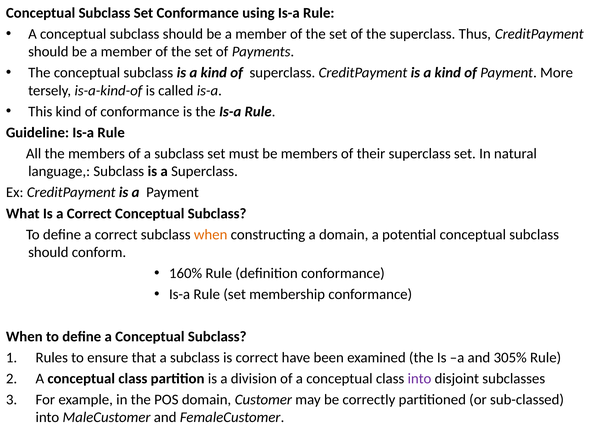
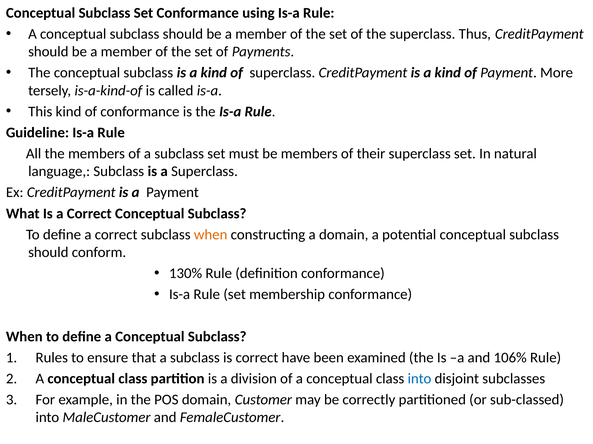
160%: 160% -> 130%
305%: 305% -> 106%
into at (420, 379) colour: purple -> blue
